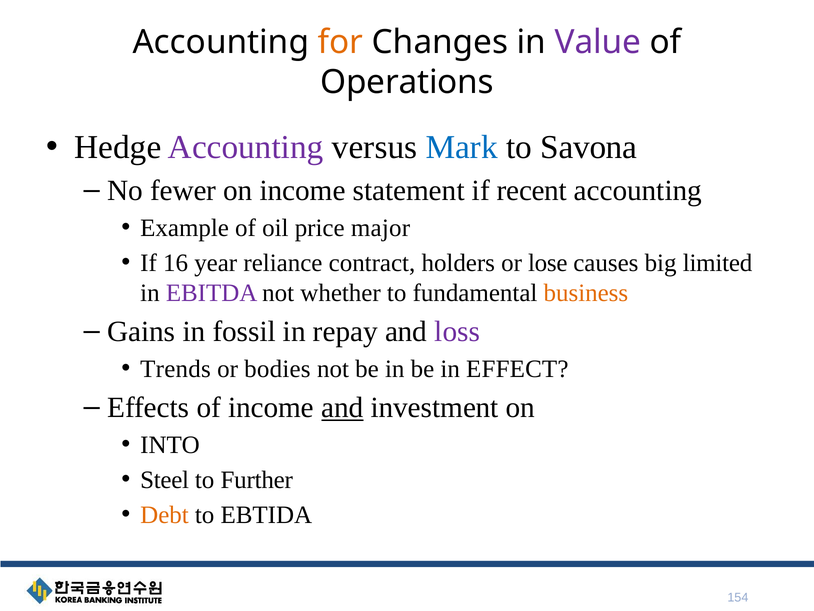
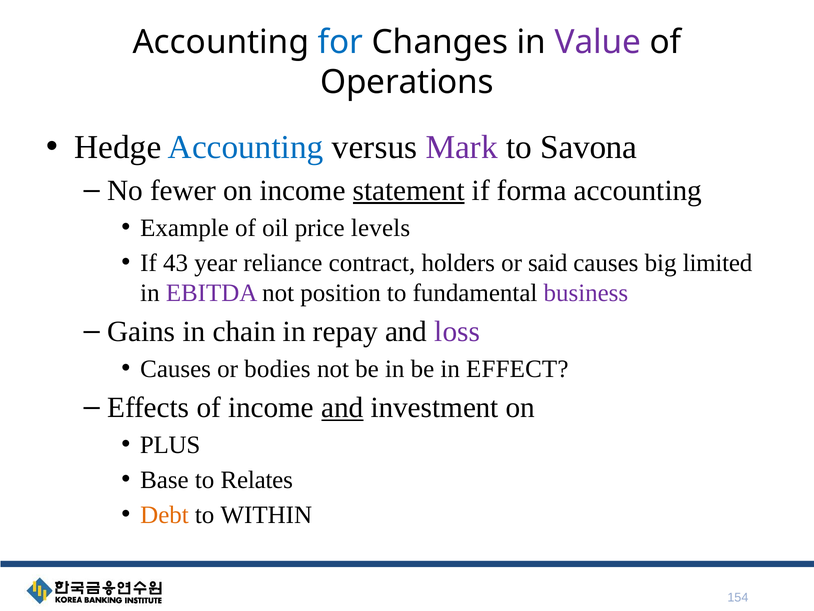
for colour: orange -> blue
Accounting at (246, 147) colour: purple -> blue
Mark colour: blue -> purple
statement underline: none -> present
recent: recent -> forma
major: major -> levels
16: 16 -> 43
lose: lose -> said
whether: whether -> position
business colour: orange -> purple
fossil: fossil -> chain
Trends at (175, 369): Trends -> Causes
INTO: INTO -> PLUS
Steel: Steel -> Base
Further: Further -> Relates
EBTIDA: EBTIDA -> WITHIN
